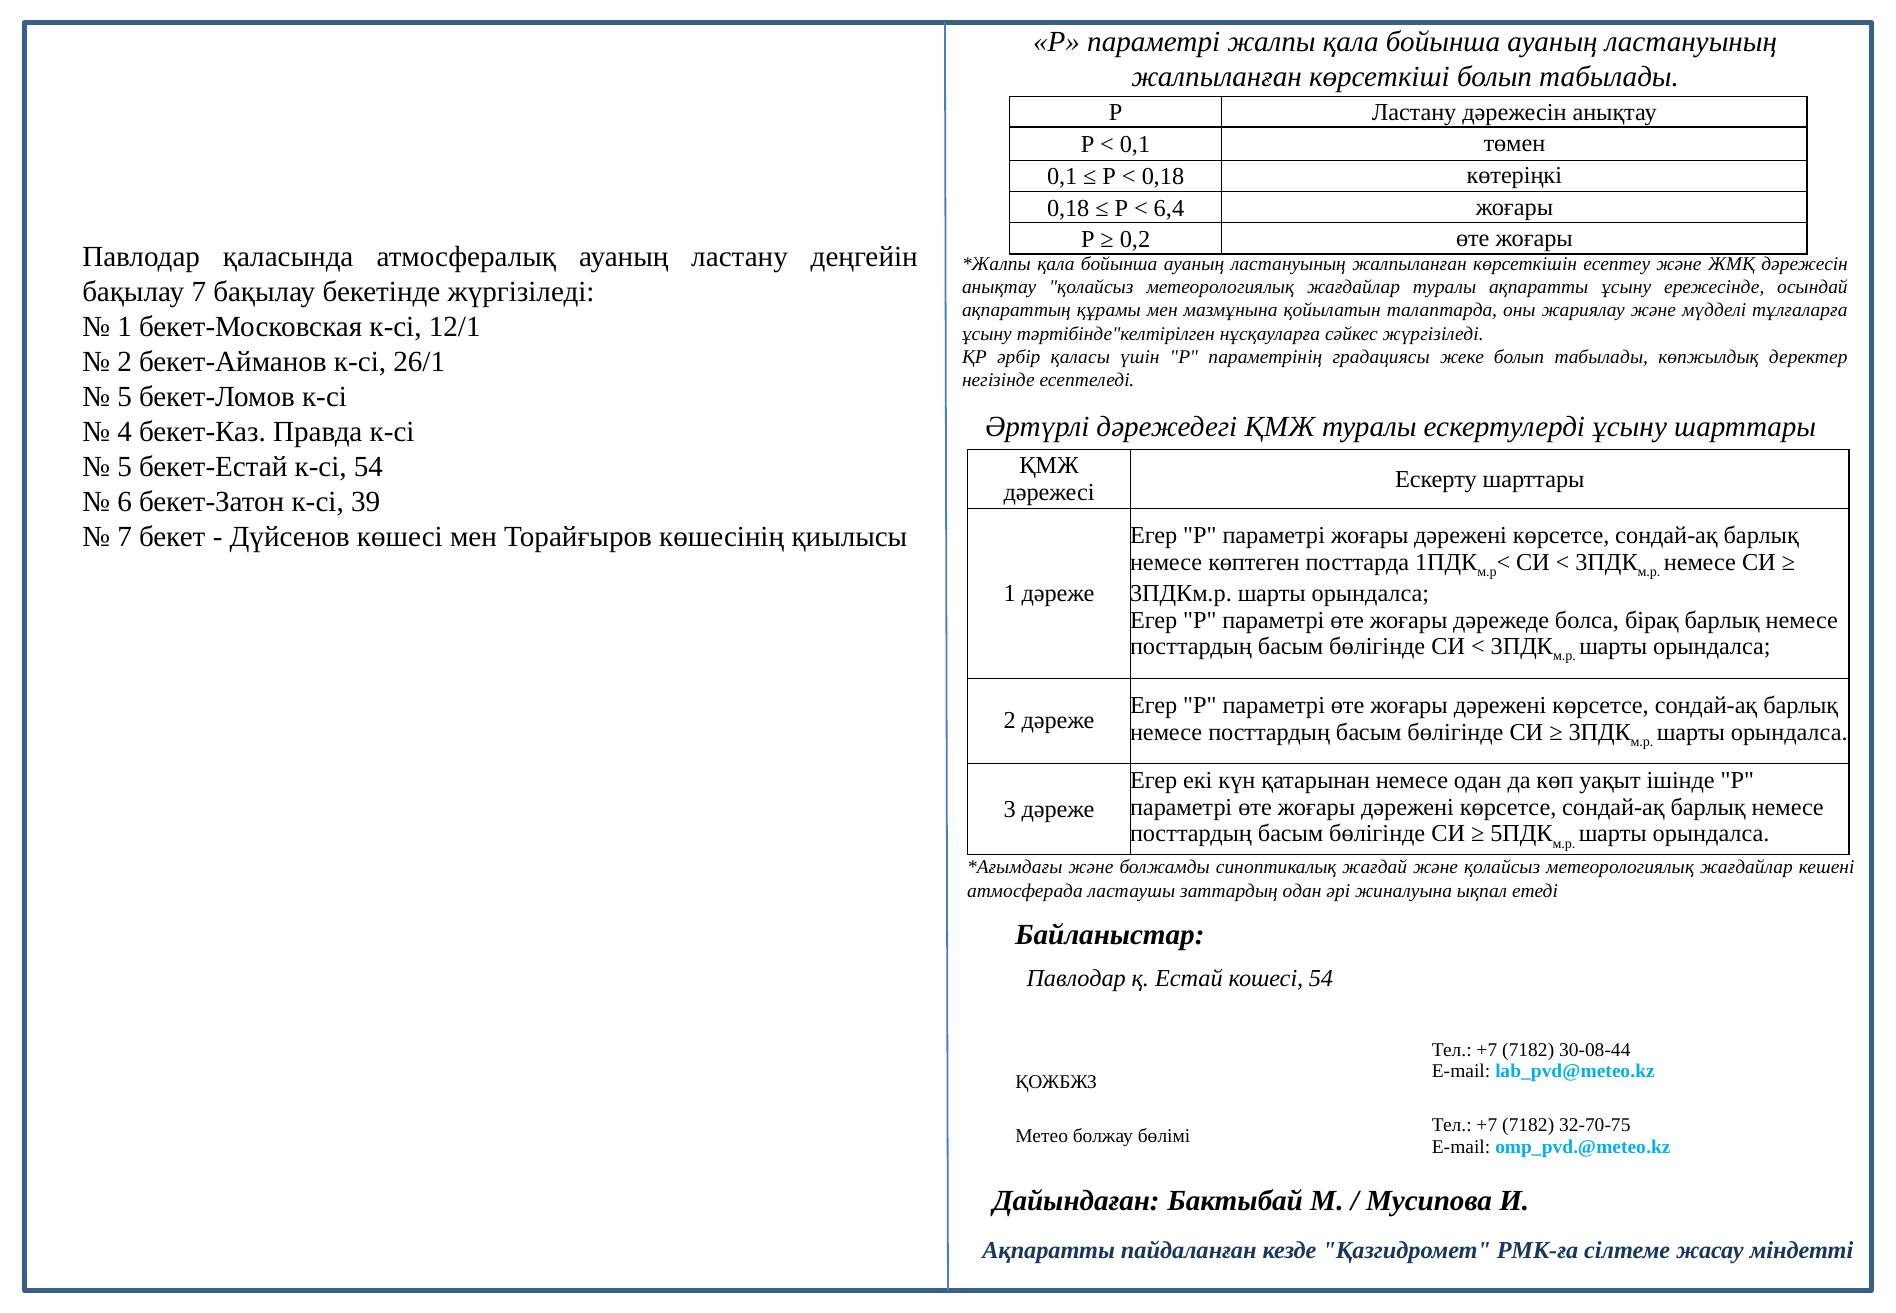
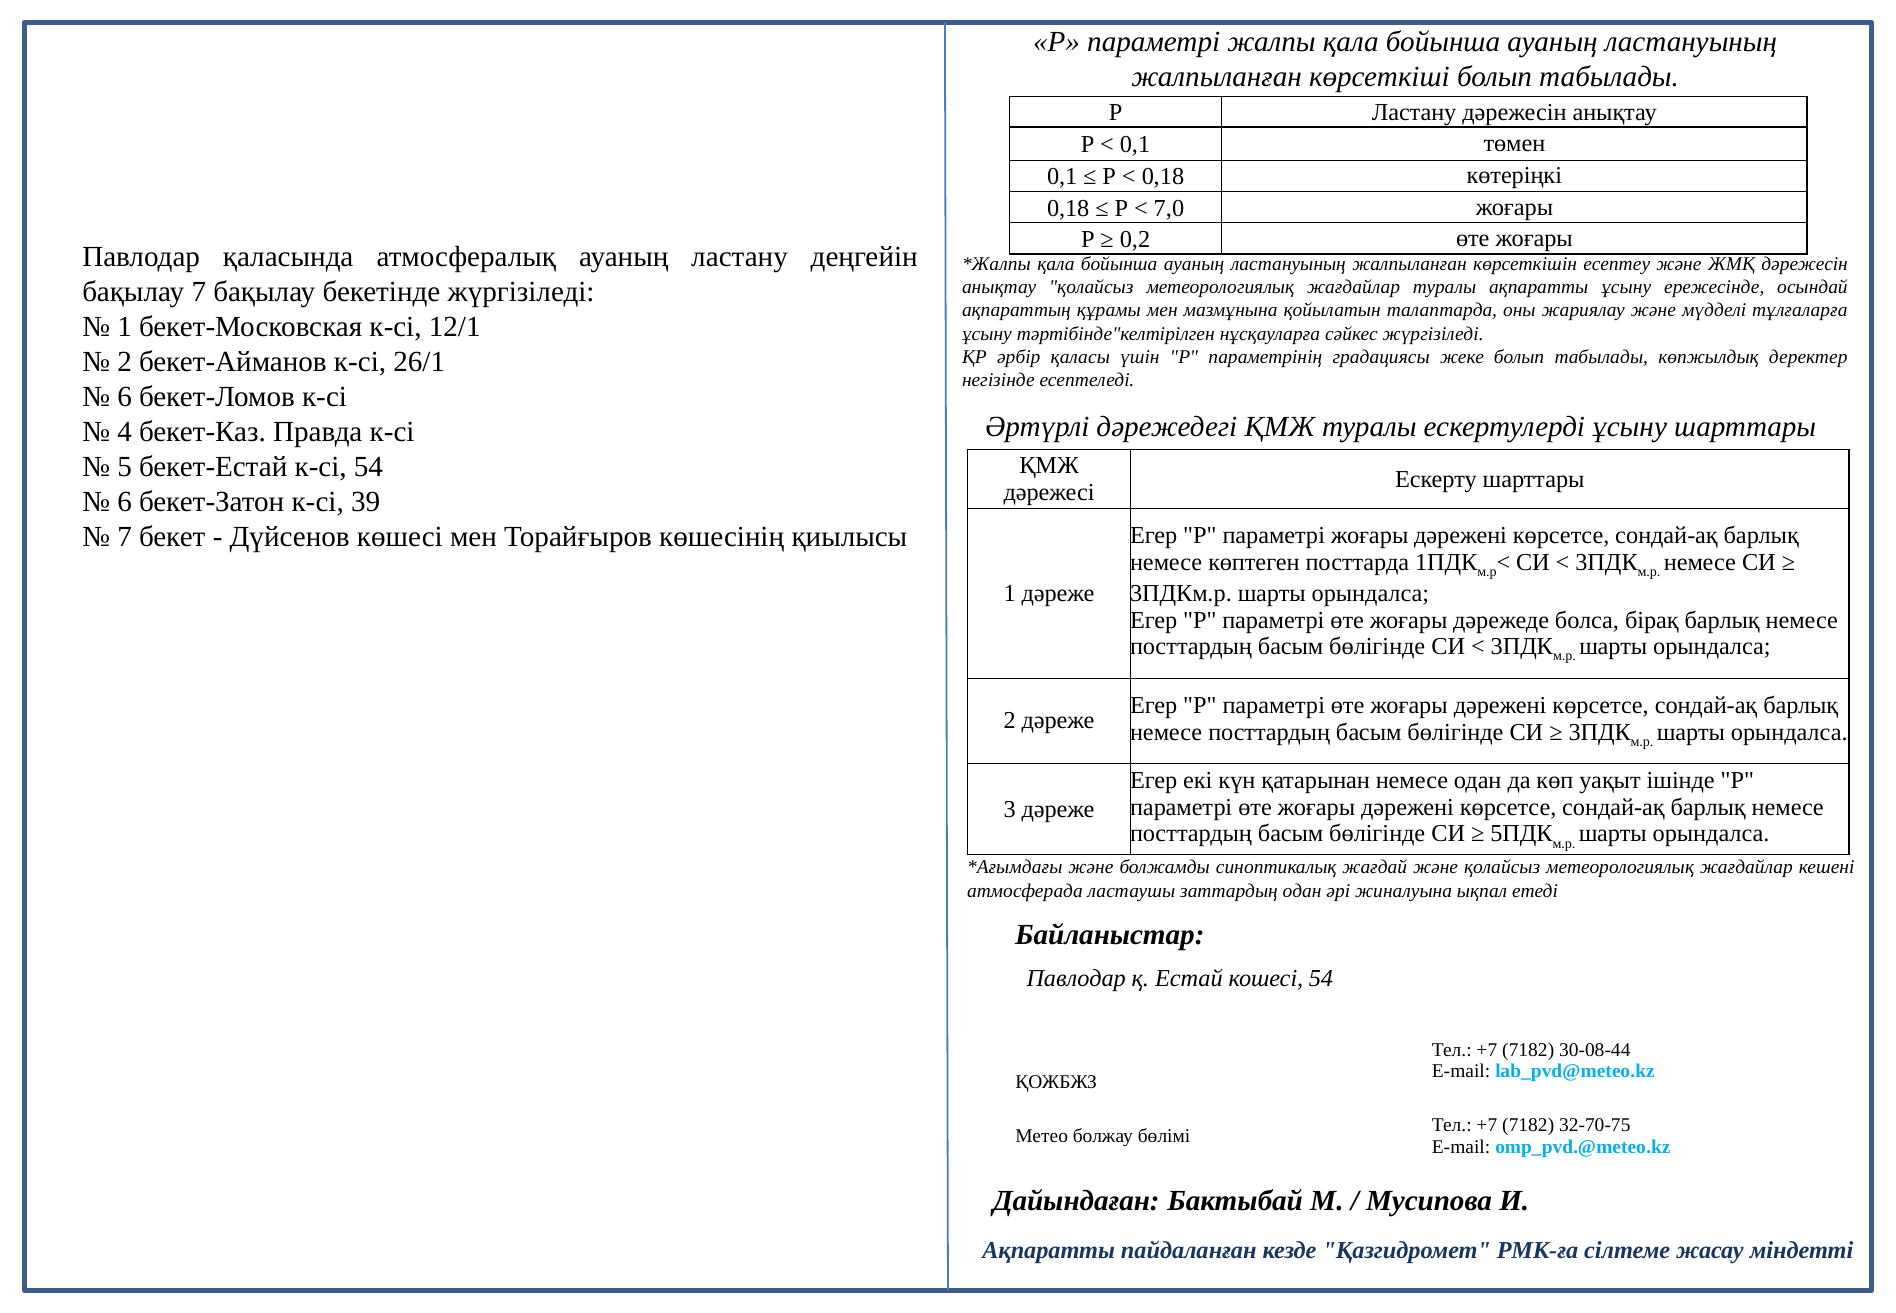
6,4: 6,4 -> 7,0
5 at (125, 397): 5 -> 6
